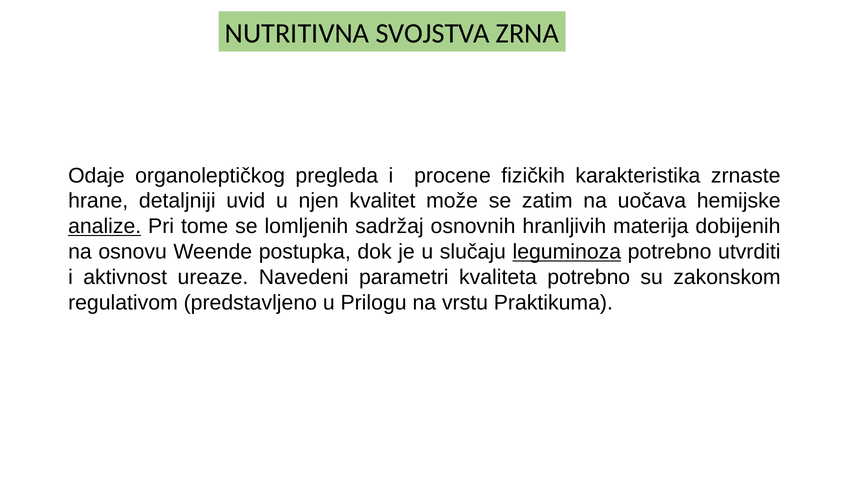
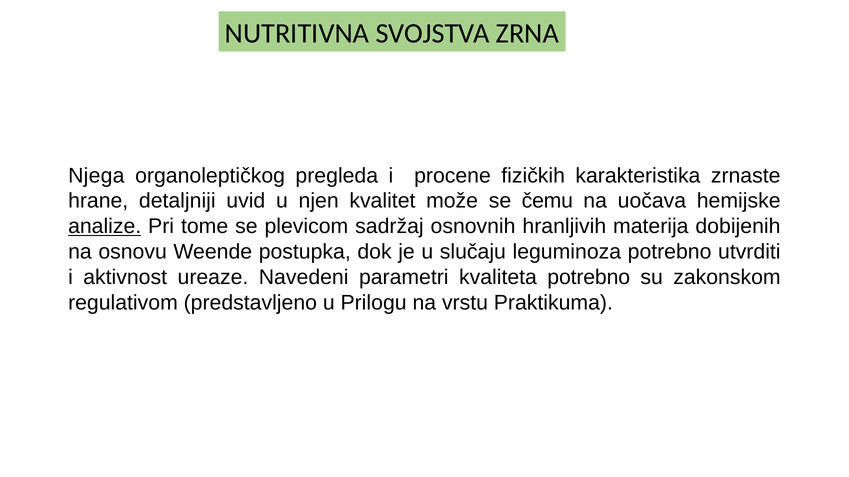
Odaje: Odaje -> Njega
zatim: zatim -> čemu
lomljenih: lomljenih -> plevicom
leguminoza underline: present -> none
